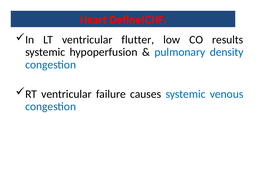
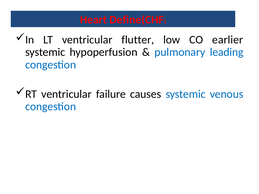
results: results -> earlier
density: density -> leading
